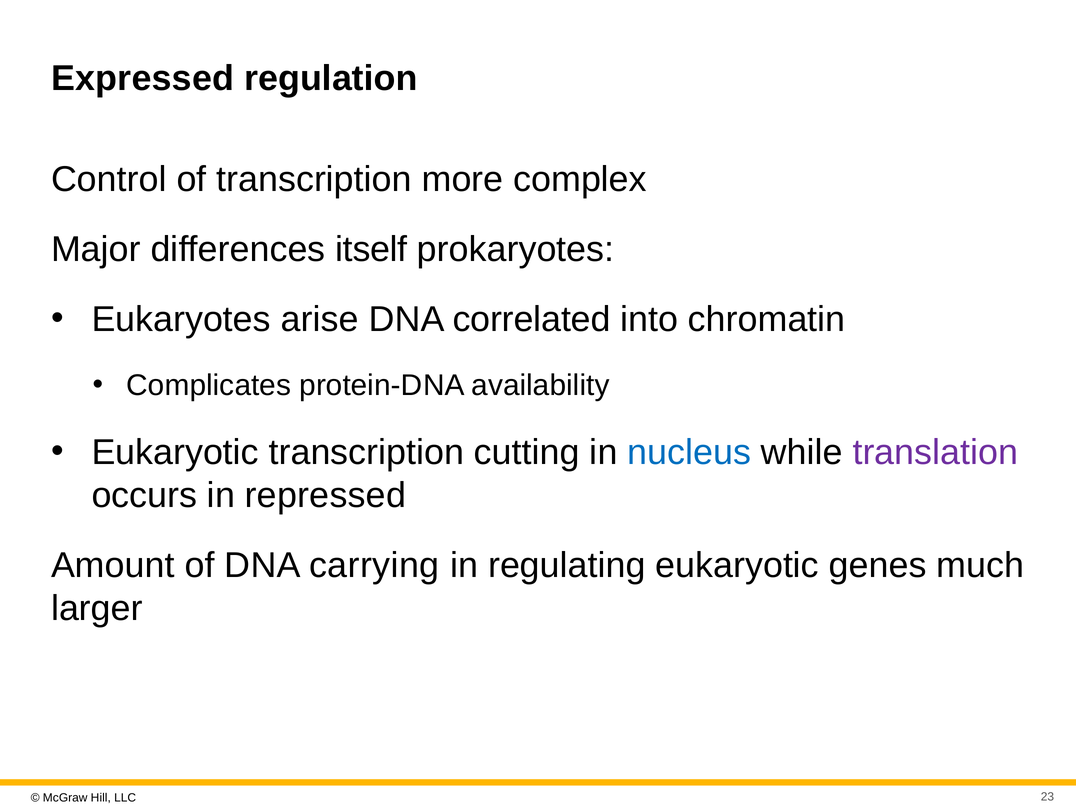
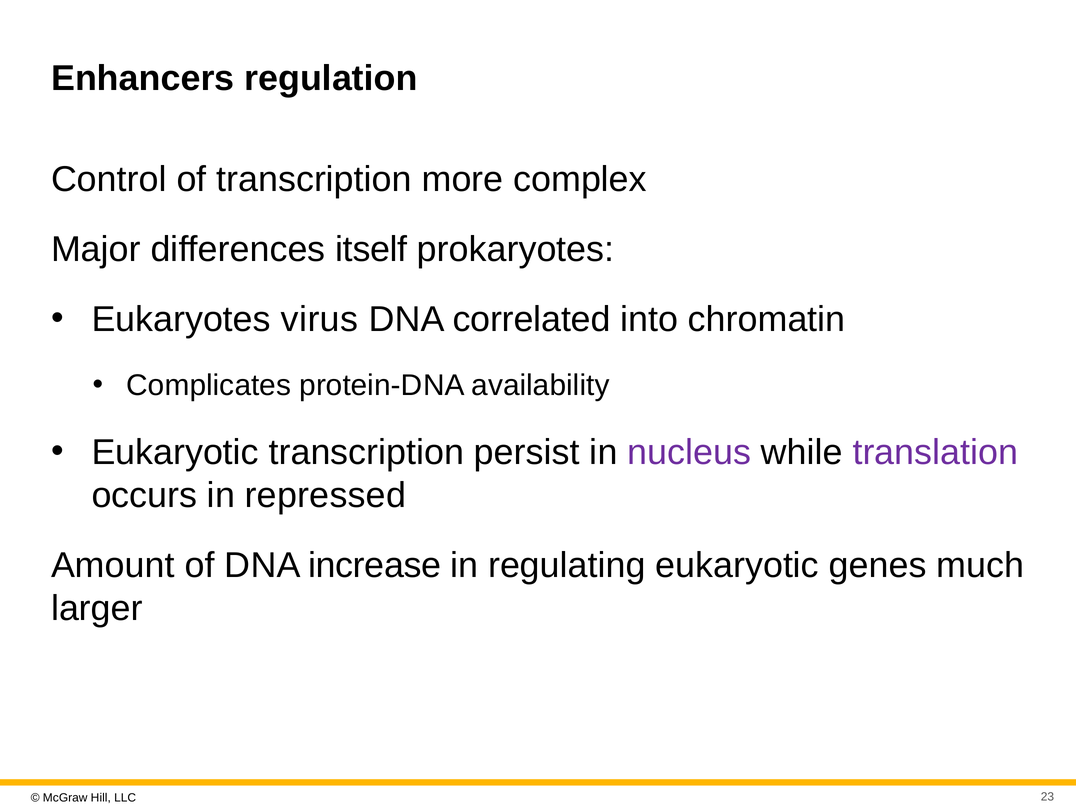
Expressed: Expressed -> Enhancers
arise: arise -> virus
cutting: cutting -> persist
nucleus colour: blue -> purple
carrying: carrying -> increase
